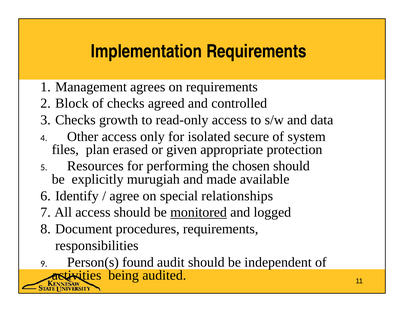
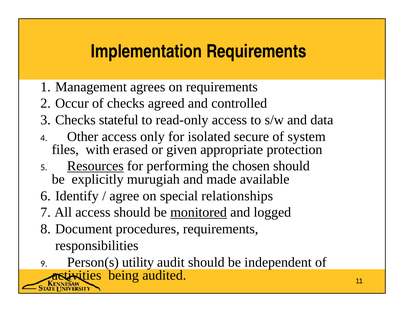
Block: Block -> Occur
growth: growth -> stateful
plan: plan -> with
Resources underline: none -> present
found: found -> utility
